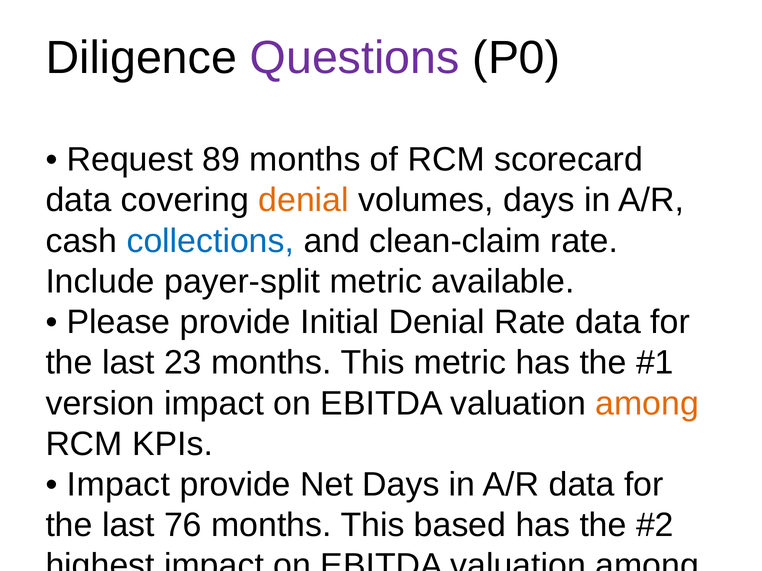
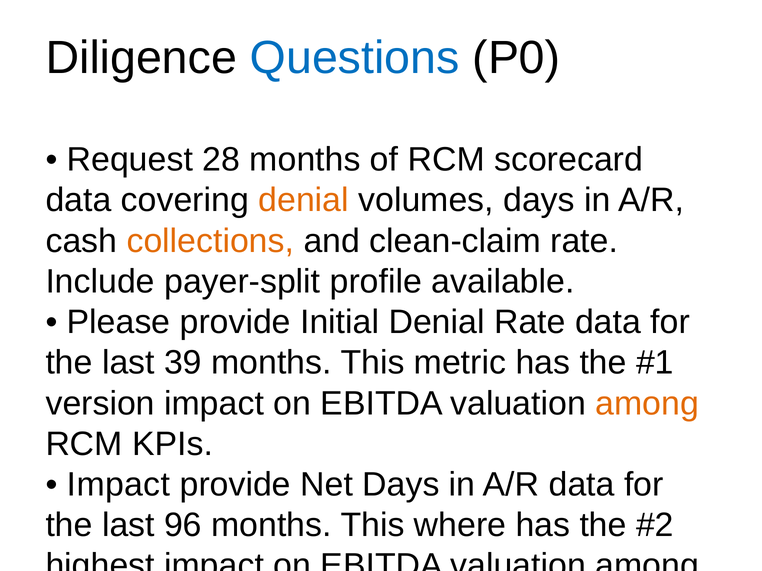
Questions colour: purple -> blue
89: 89 -> 28
collections colour: blue -> orange
payer-split metric: metric -> profile
23: 23 -> 39
76: 76 -> 96
based: based -> where
